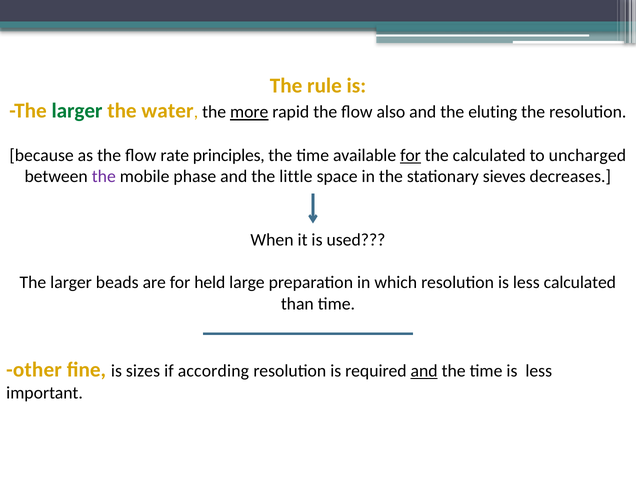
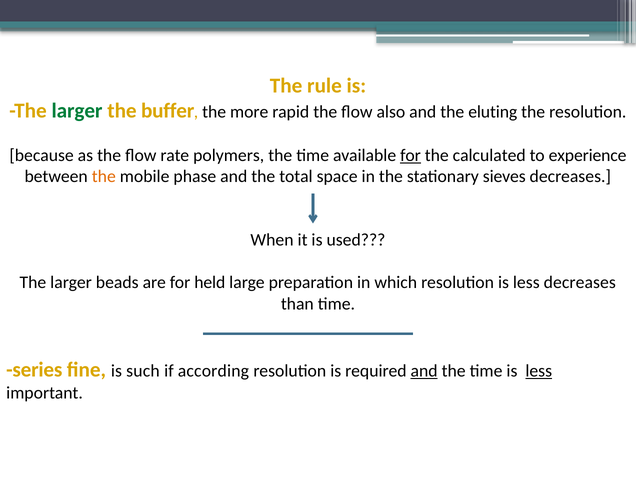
water: water -> buffer
more underline: present -> none
principles: principles -> polymers
uncharged: uncharged -> experience
the at (104, 176) colour: purple -> orange
little: little -> total
less calculated: calculated -> decreases
other: other -> series
sizes: sizes -> such
less at (539, 371) underline: none -> present
